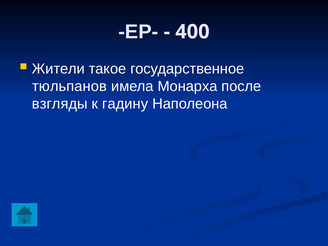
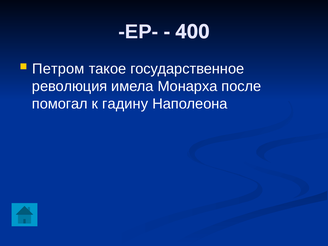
Жители: Жители -> Петром
тюльпанов: тюльпанов -> революция
взгляды: взгляды -> помогал
